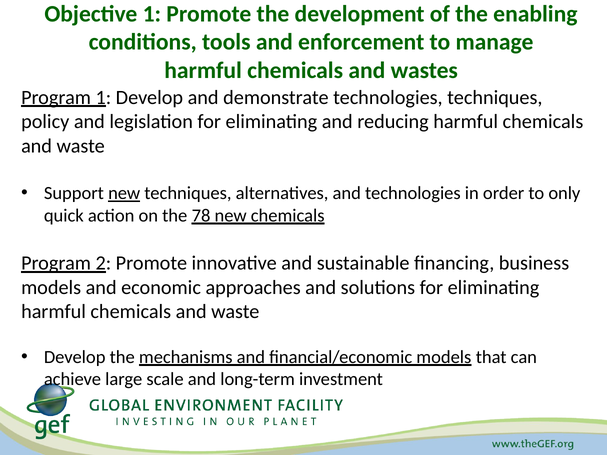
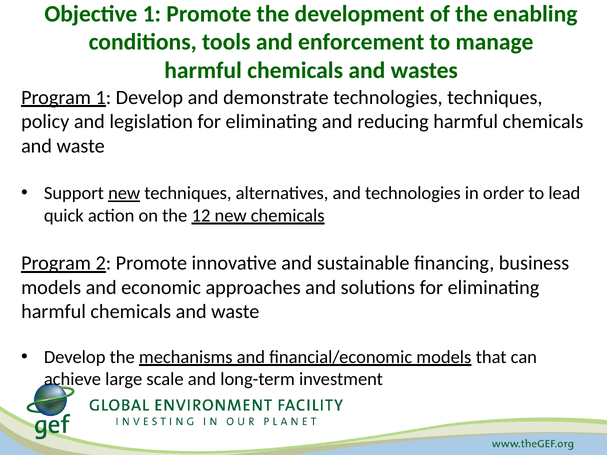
only: only -> lead
78: 78 -> 12
